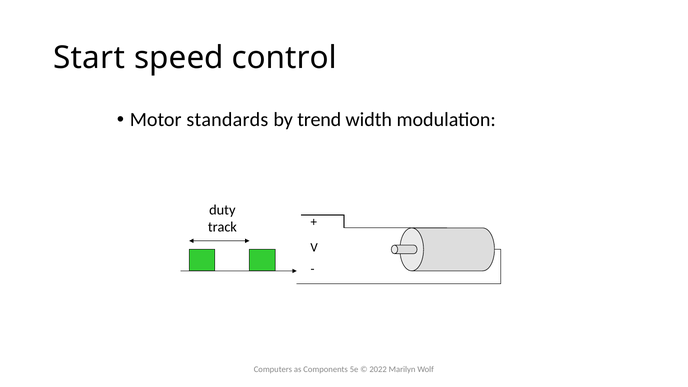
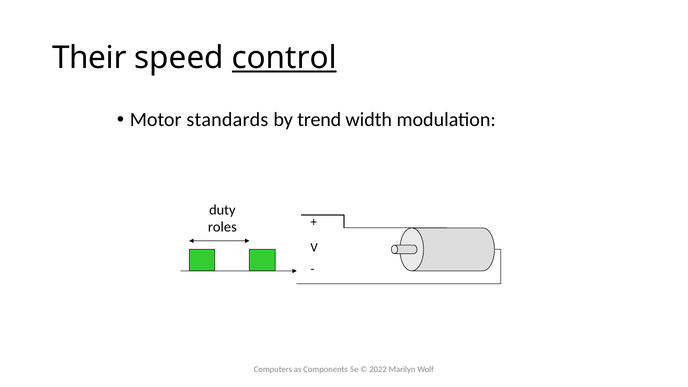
Start: Start -> Their
control underline: none -> present
track: track -> roles
